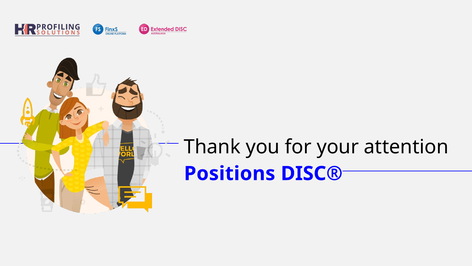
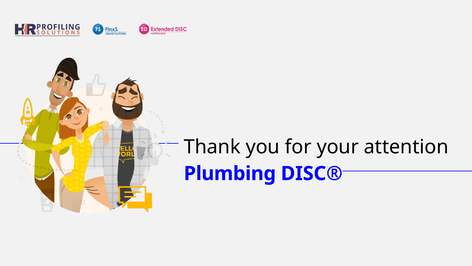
Positions: Positions -> Plumbing
